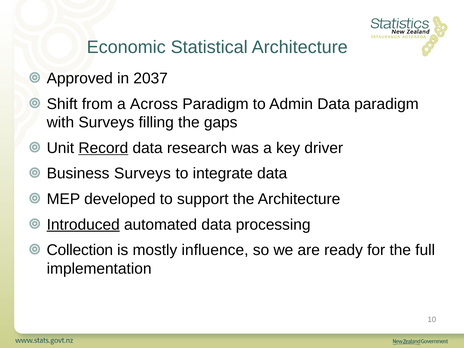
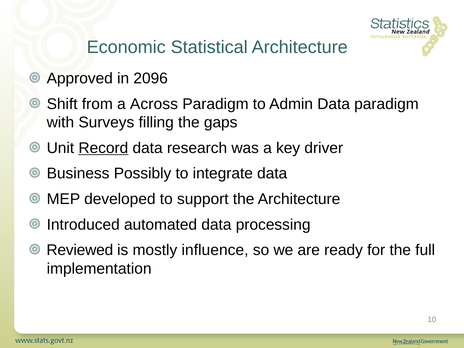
2037: 2037 -> 2096
Business Surveys: Surveys -> Possibly
Introduced underline: present -> none
Collection: Collection -> Reviewed
